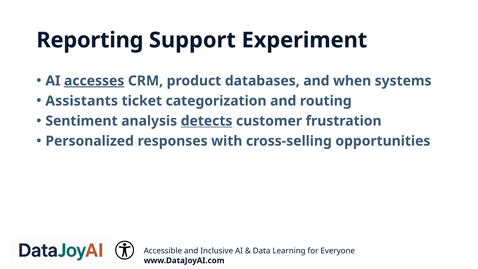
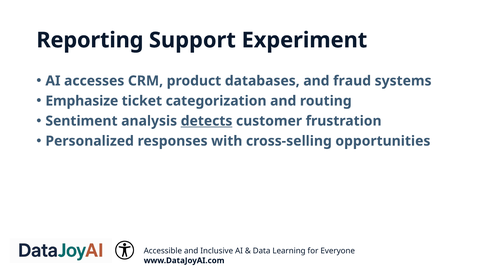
accesses underline: present -> none
when: when -> fraud
Assistants: Assistants -> Emphasize
